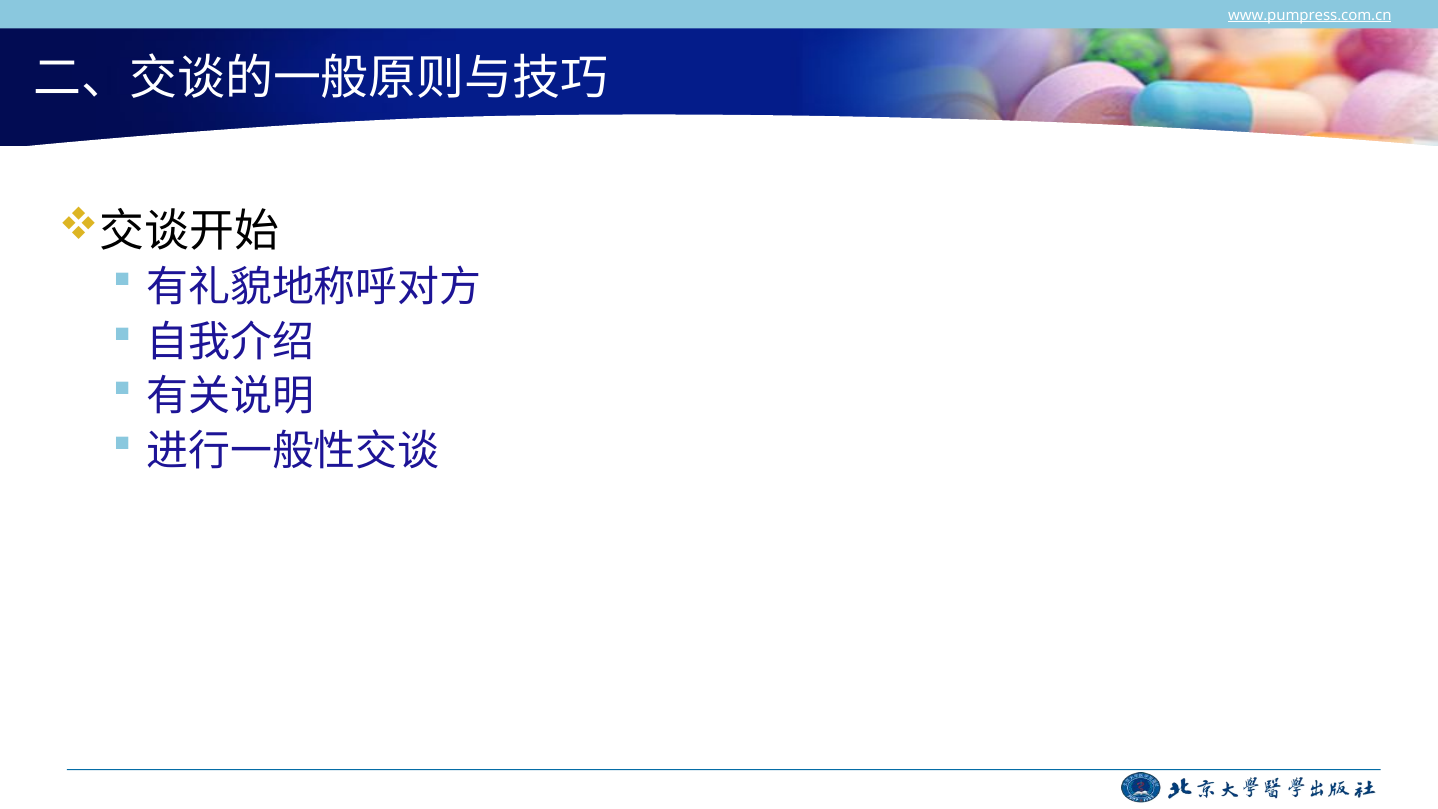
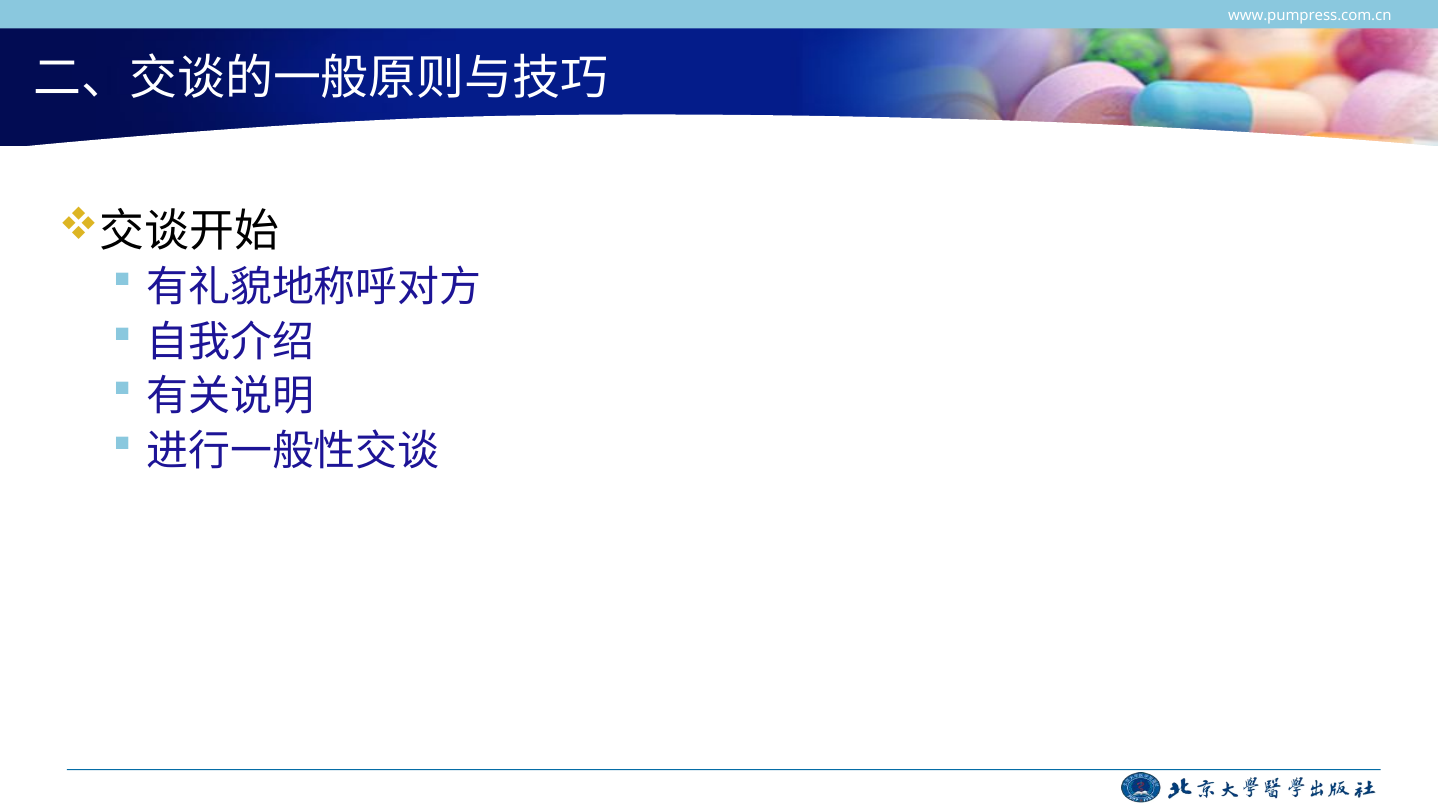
www.pumpress.com.cn underline: present -> none
